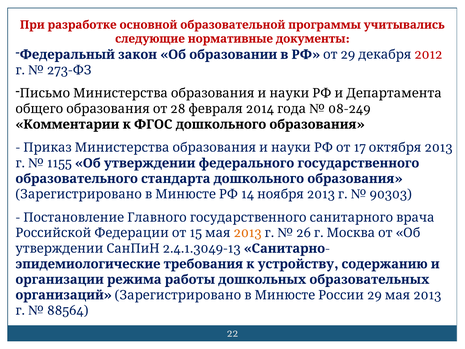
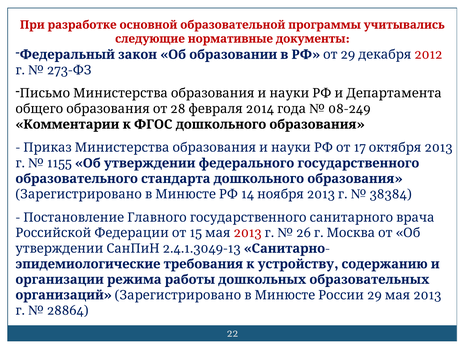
90303: 90303 -> 38384
2013 at (248, 233) colour: orange -> red
88564: 88564 -> 28864
